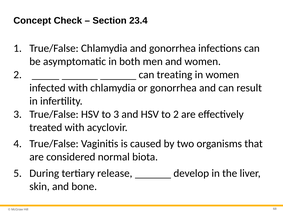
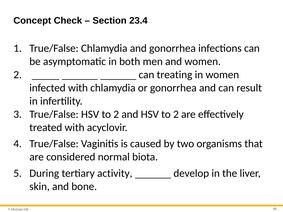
True/False HSV to 3: 3 -> 2
release: release -> activity
